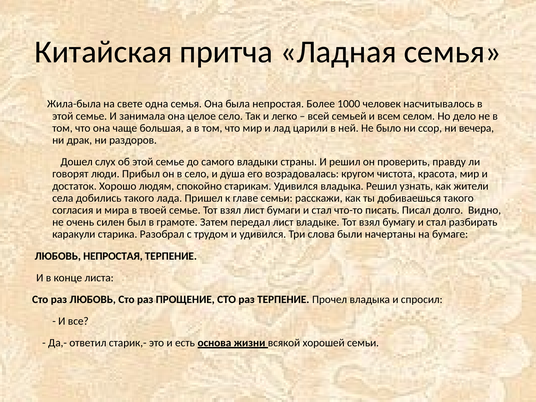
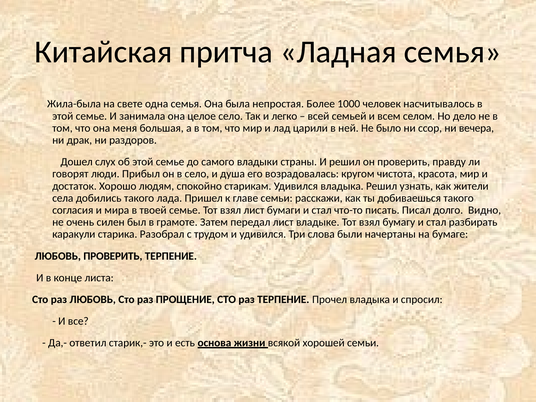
чаще: чаще -> меня
ЛЮБОВЬ НЕПРОСТАЯ: НЕПРОСТАЯ -> ПРОВЕРИТЬ
